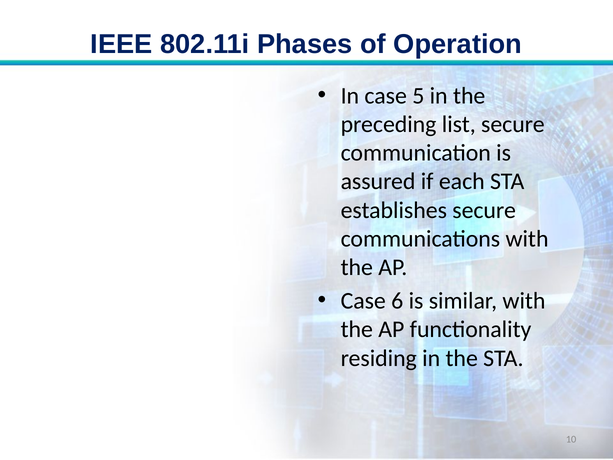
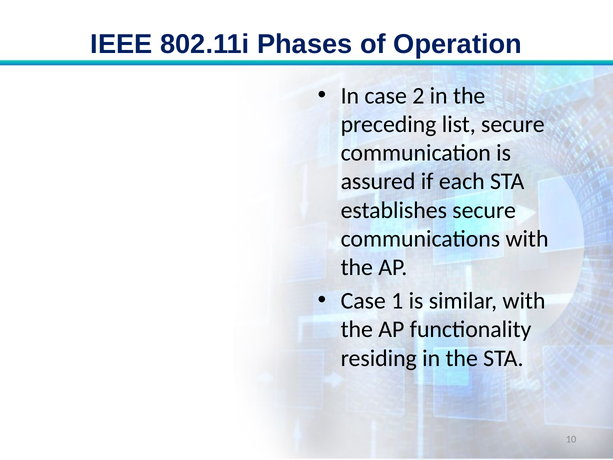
5: 5 -> 2
6: 6 -> 1
